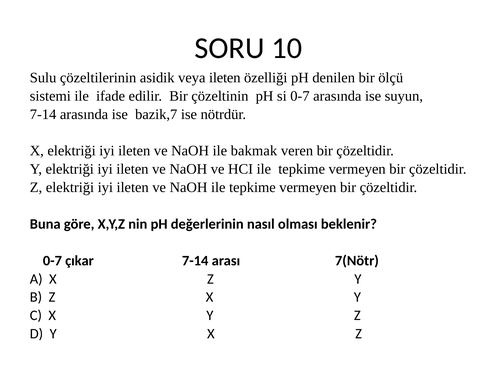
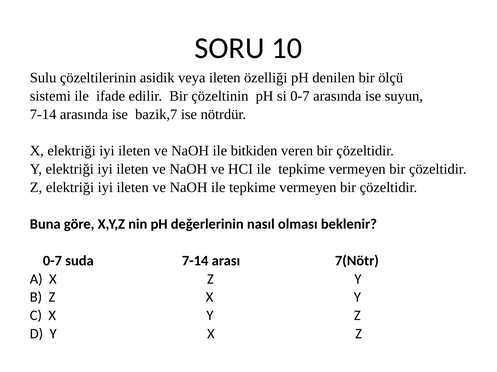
bakmak: bakmak -> bitkiden
çıkar: çıkar -> suda
